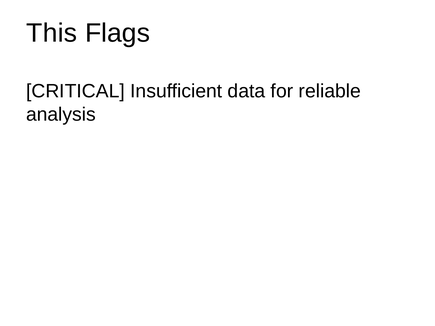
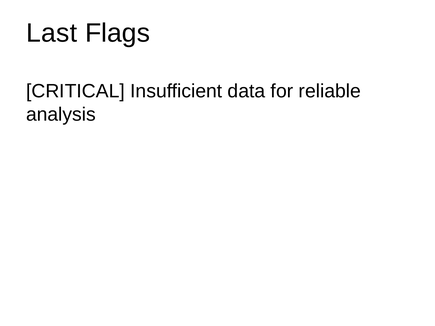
This: This -> Last
